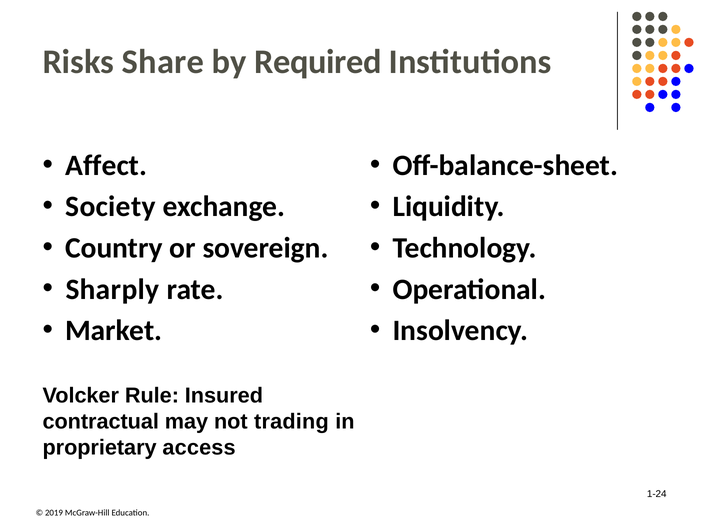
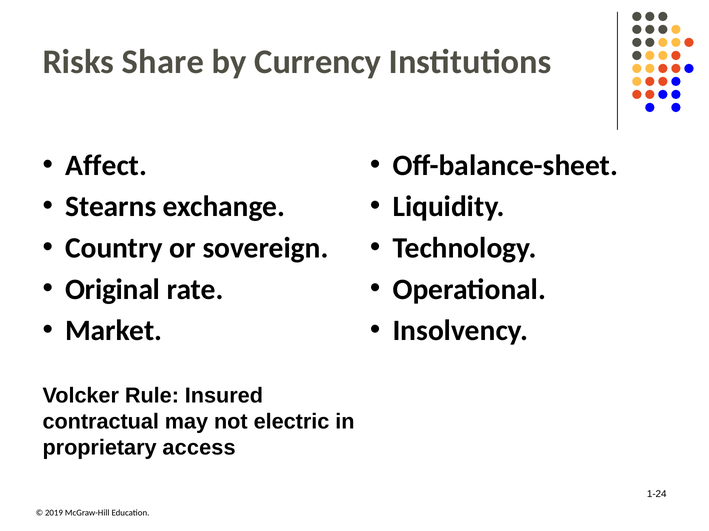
Required: Required -> Currency
Society: Society -> Stearns
Sharply: Sharply -> Original
trading: trading -> electric
